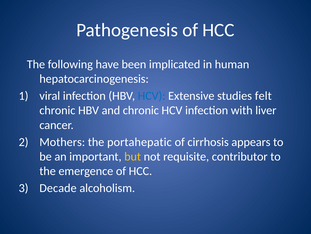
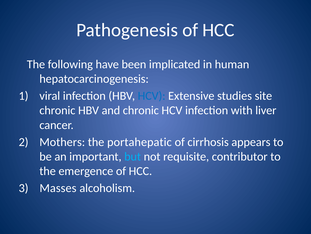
felt: felt -> site
but colour: yellow -> light blue
Decade: Decade -> Masses
